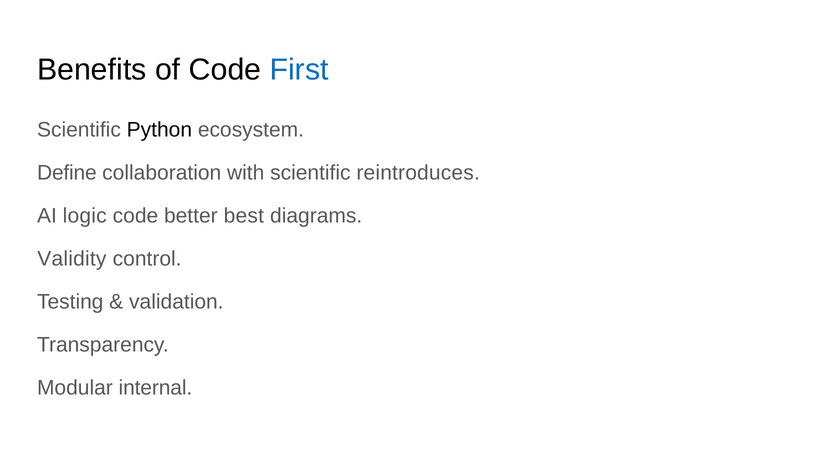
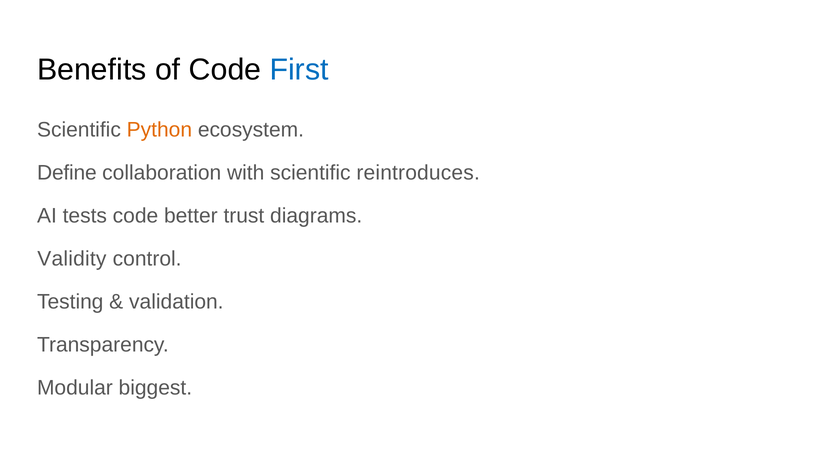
Python colour: black -> orange
logic: logic -> tests
best: best -> trust
internal: internal -> biggest
